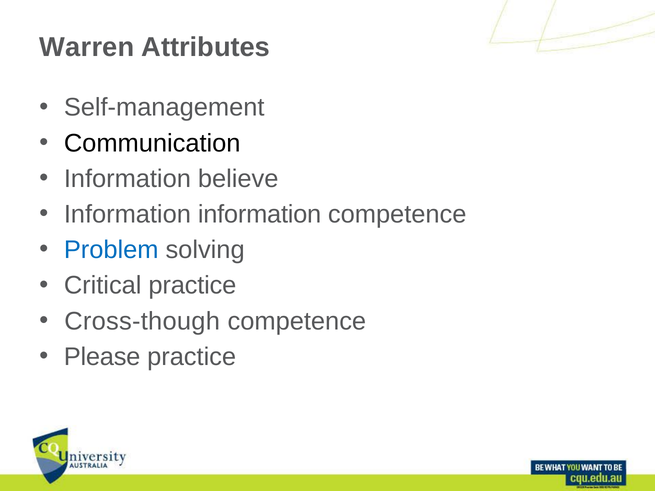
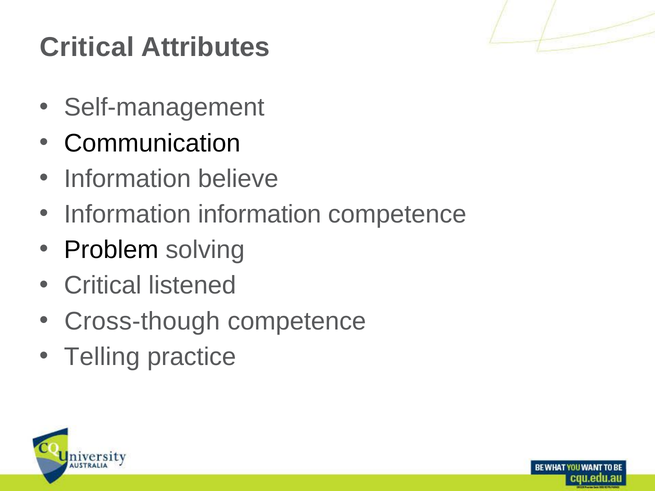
Warren at (87, 47): Warren -> Critical
Problem colour: blue -> black
Critical practice: practice -> listened
Please: Please -> Telling
